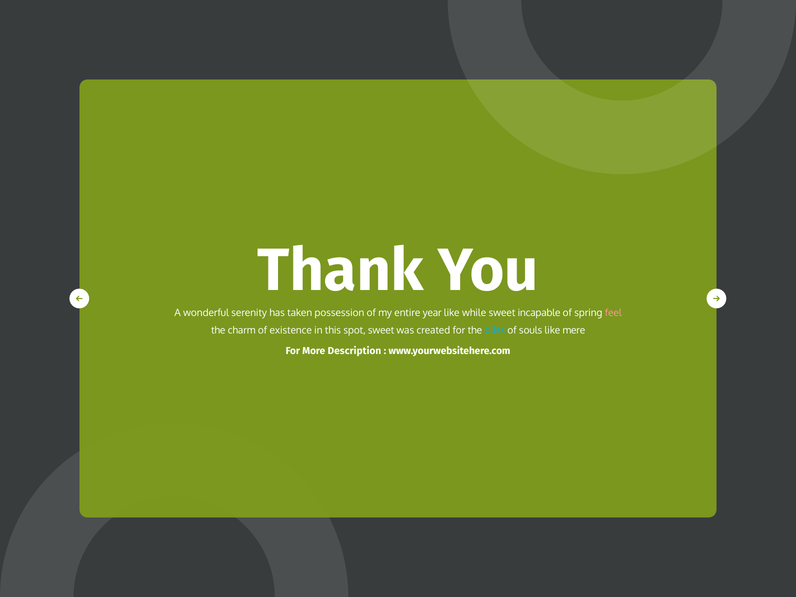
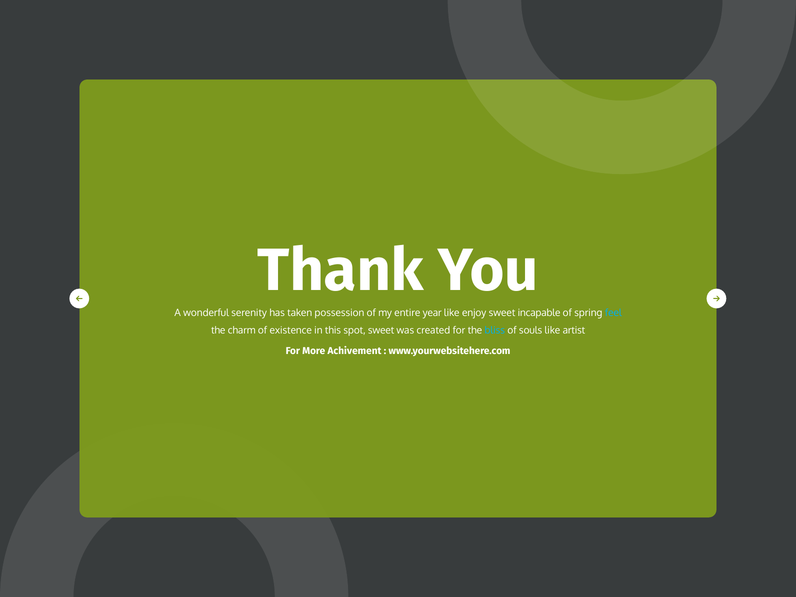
while: while -> enjoy
feel colour: pink -> light blue
mere: mere -> artist
Description: Description -> Achivement
